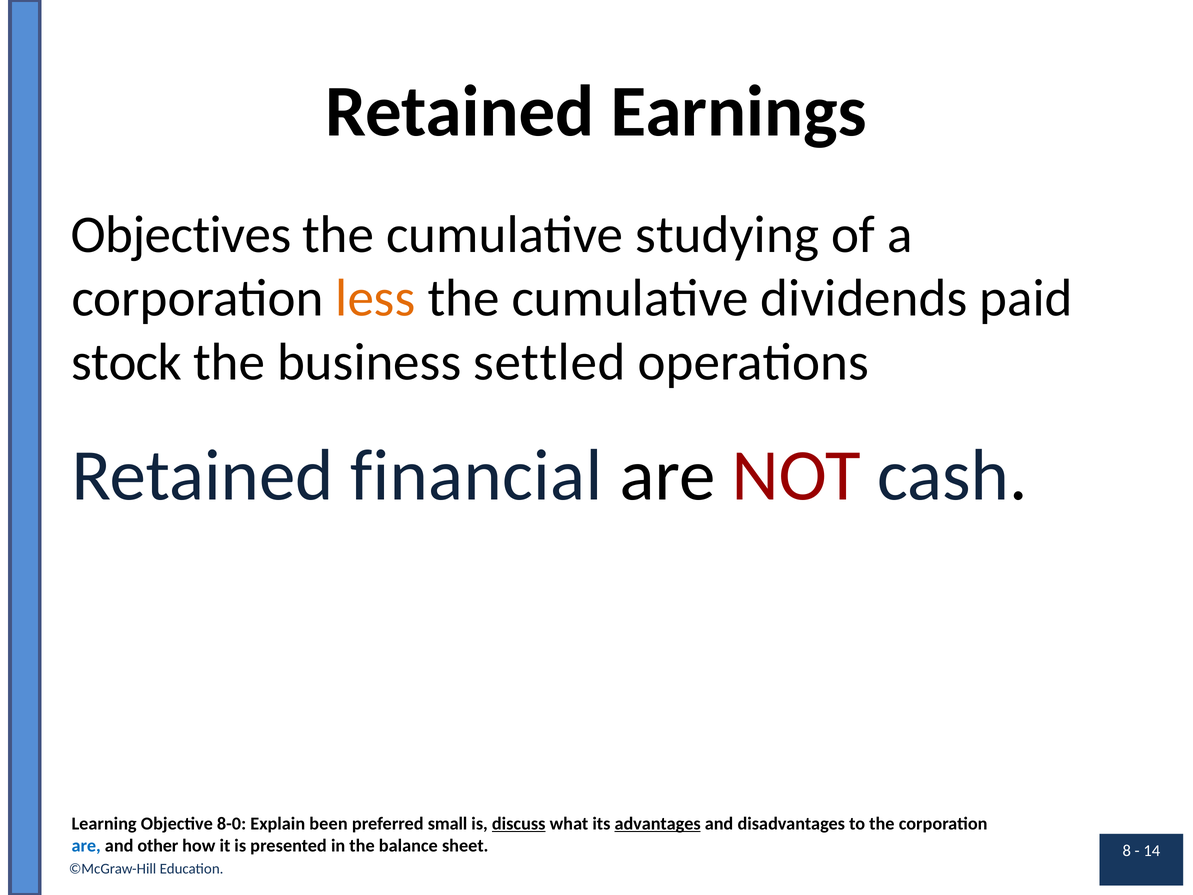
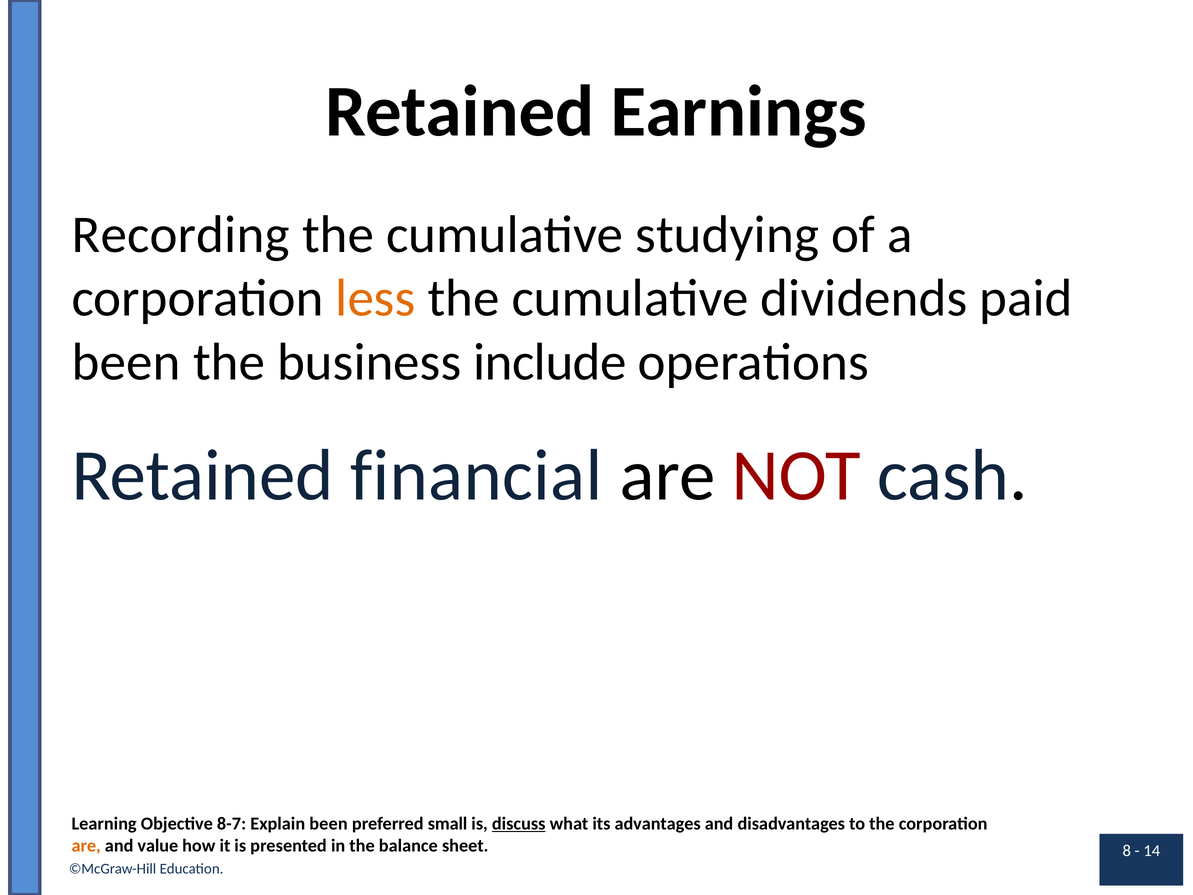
Objectives: Objectives -> Recording
stock at (127, 362): stock -> been
settled: settled -> include
8-0: 8-0 -> 8-7
advantages underline: present -> none
are at (86, 845) colour: blue -> orange
other: other -> value
